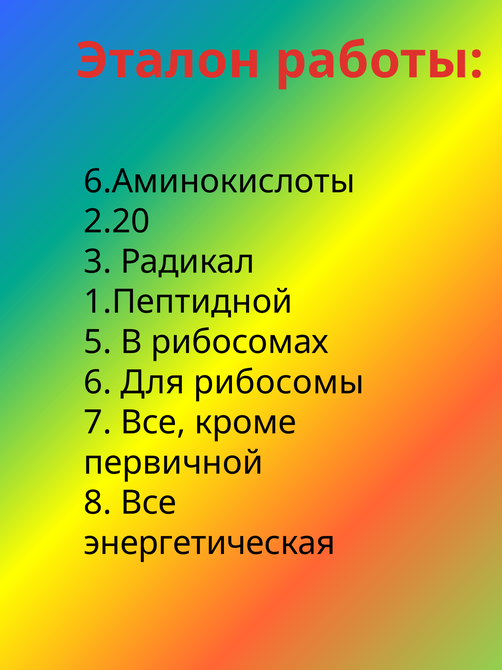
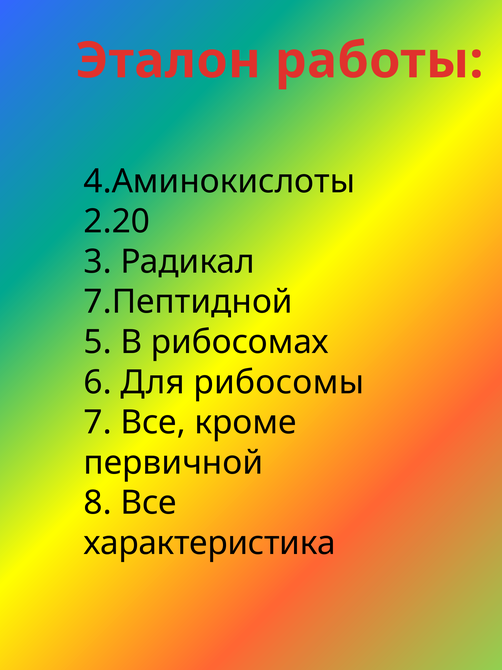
6.Аминокислоты: 6.Аминокислоты -> 4.Аминокислоты
1.Пептидной: 1.Пептидной -> 7.Пептидной
энергетическая: энергетическая -> характеристика
